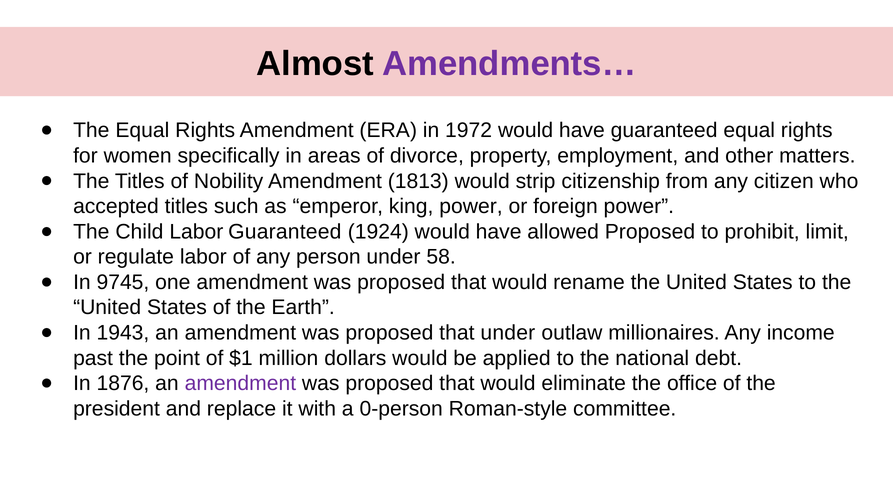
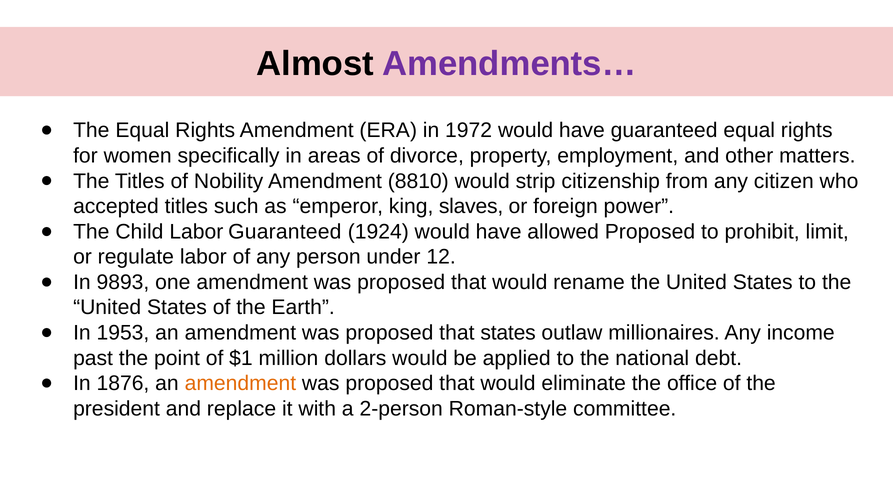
1813: 1813 -> 8810
king power: power -> slaves
58: 58 -> 12
9745: 9745 -> 9893
1943: 1943 -> 1953
that under: under -> states
amendment at (240, 384) colour: purple -> orange
0-person: 0-person -> 2-person
